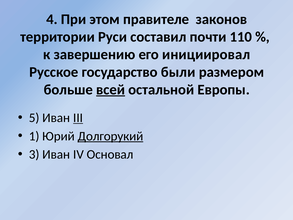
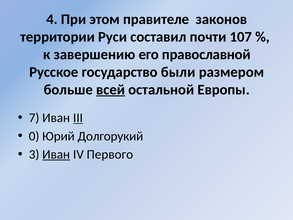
110: 110 -> 107
инициировал: инициировал -> православной
5: 5 -> 7
1: 1 -> 0
Долгорукий underline: present -> none
Иван at (56, 154) underline: none -> present
Основал: Основал -> Первого
